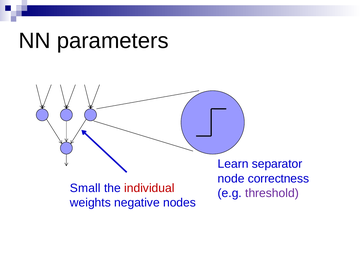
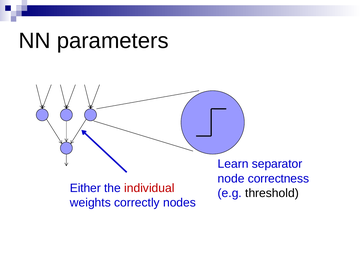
Small: Small -> Either
threshold colour: purple -> black
negative: negative -> correctly
